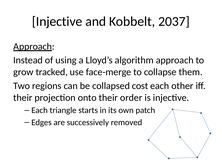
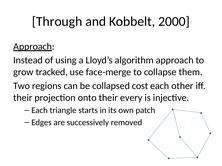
Injective at (57, 21): Injective -> Through
2037: 2037 -> 2000
order: order -> every
